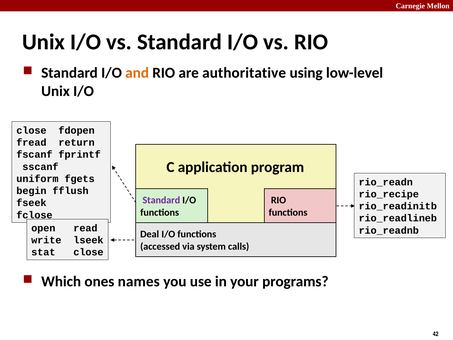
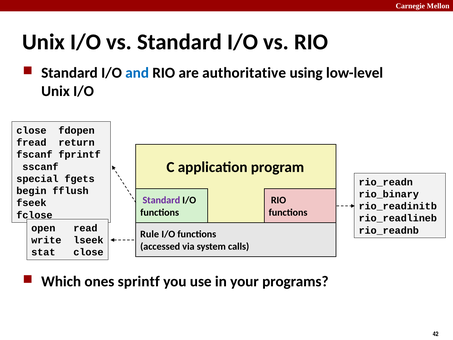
and colour: orange -> blue
uniform: uniform -> special
rio_recipe: rio_recipe -> rio_binary
Deal: Deal -> Rule
names: names -> sprintf
